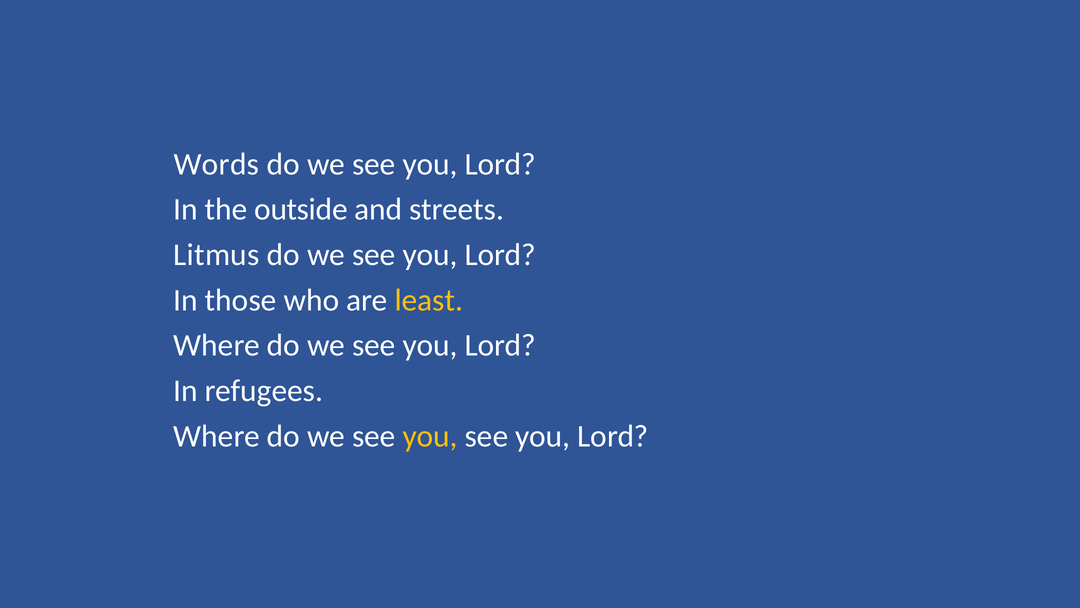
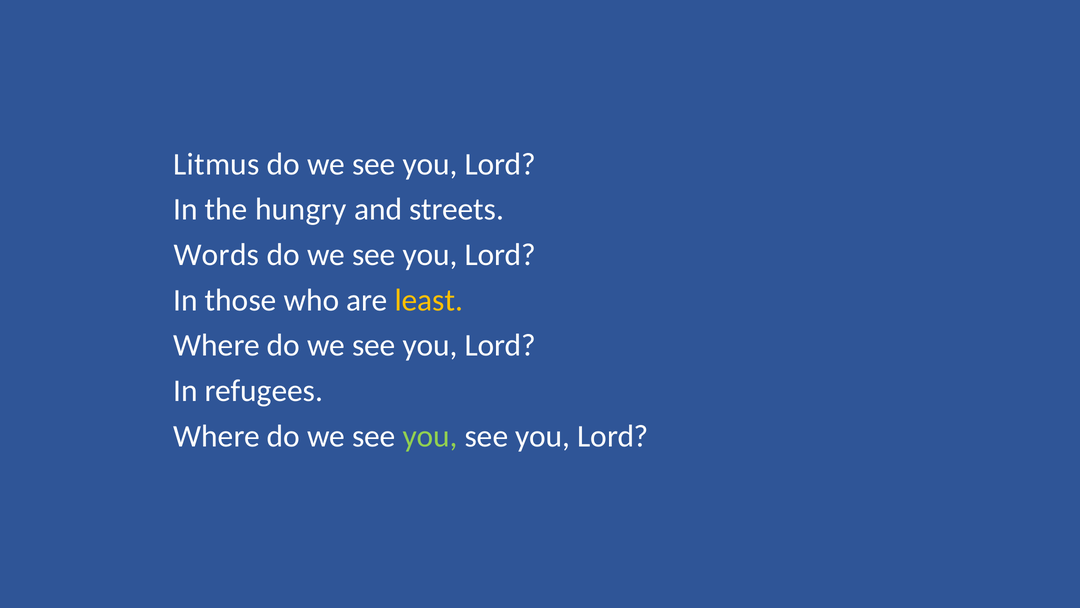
Words: Words -> Litmus
outside: outside -> hungry
Litmus: Litmus -> Words
you at (430, 436) colour: yellow -> light green
